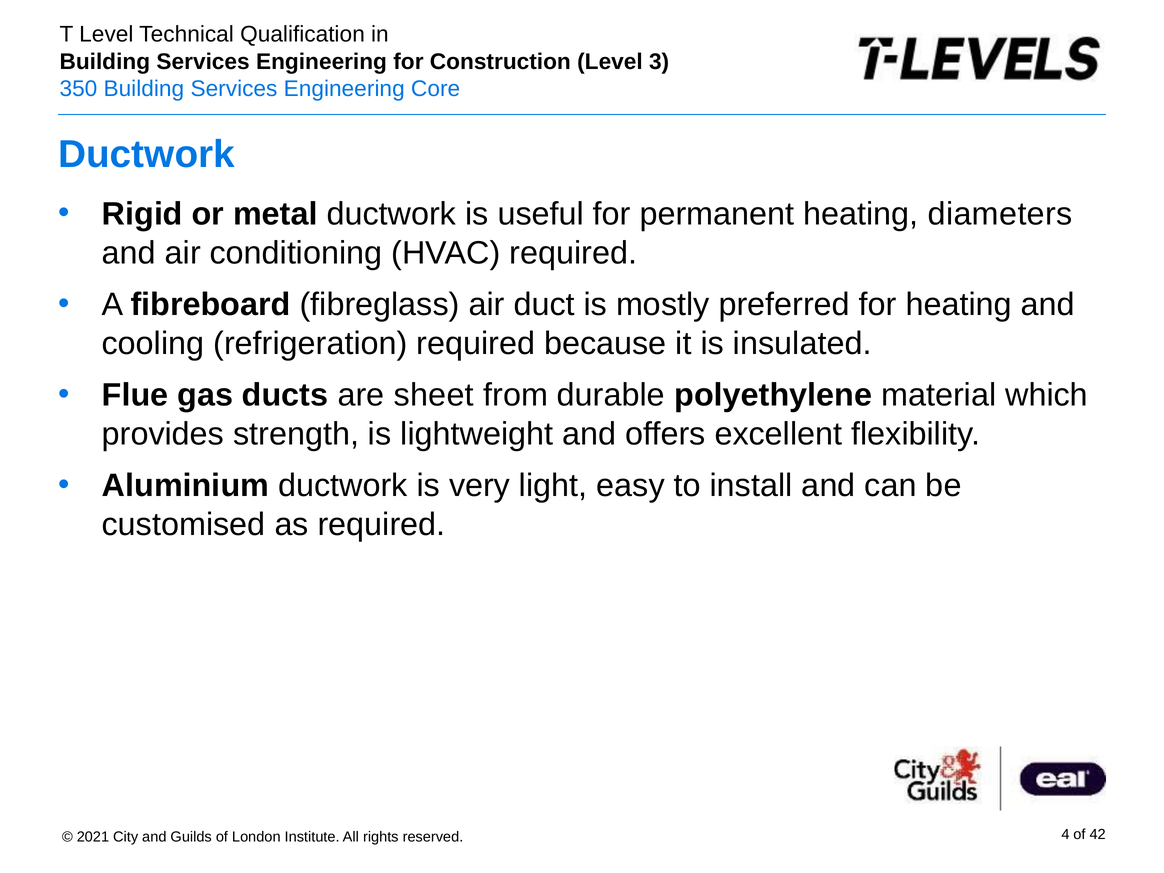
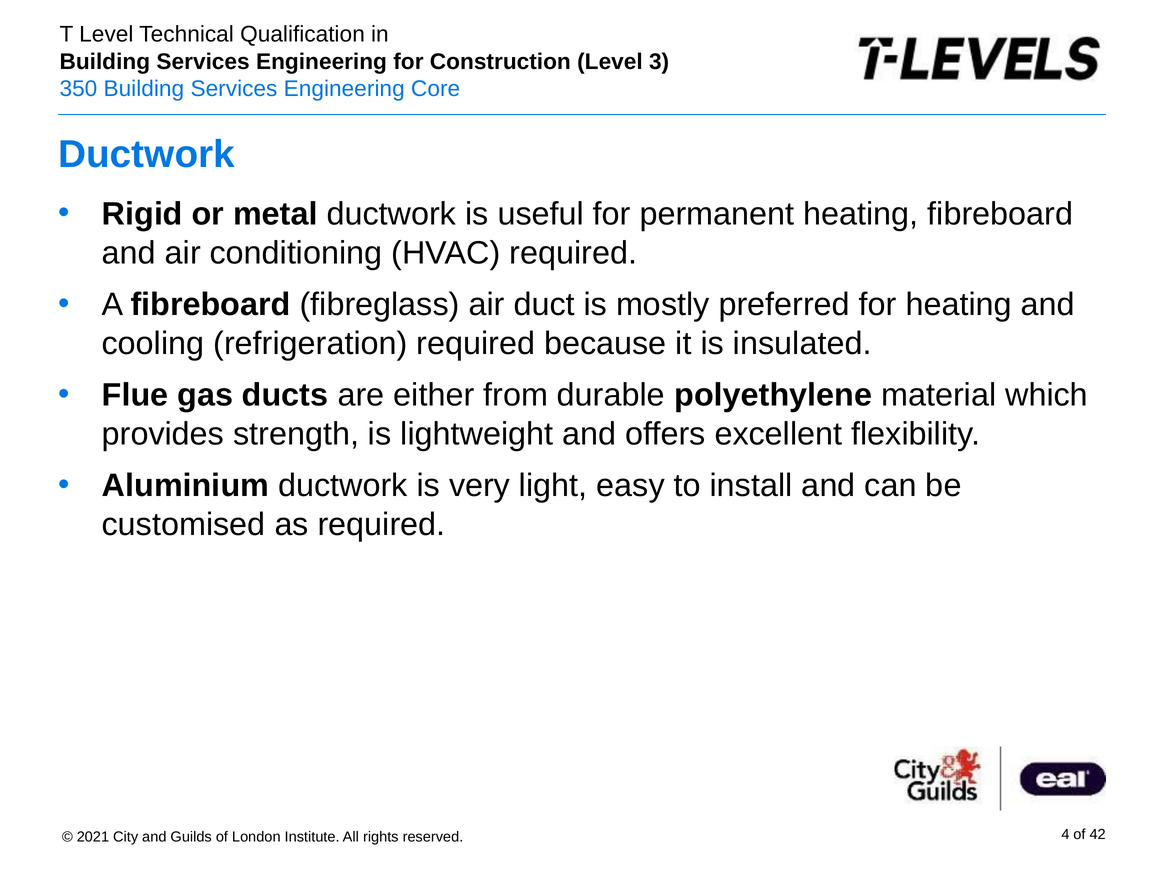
heating diameters: diameters -> fibreboard
sheet: sheet -> either
